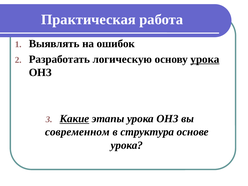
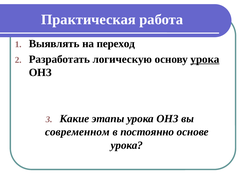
ошибок: ошибок -> переход
Какие underline: present -> none
структура: структура -> постоянно
